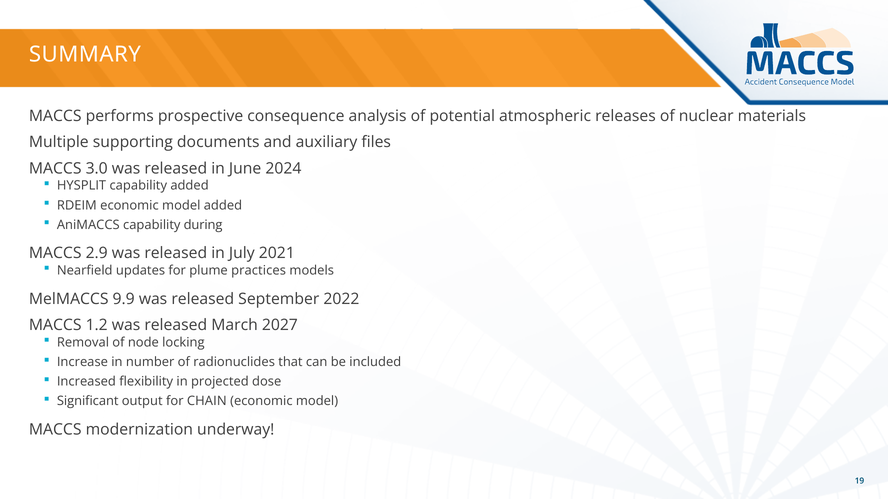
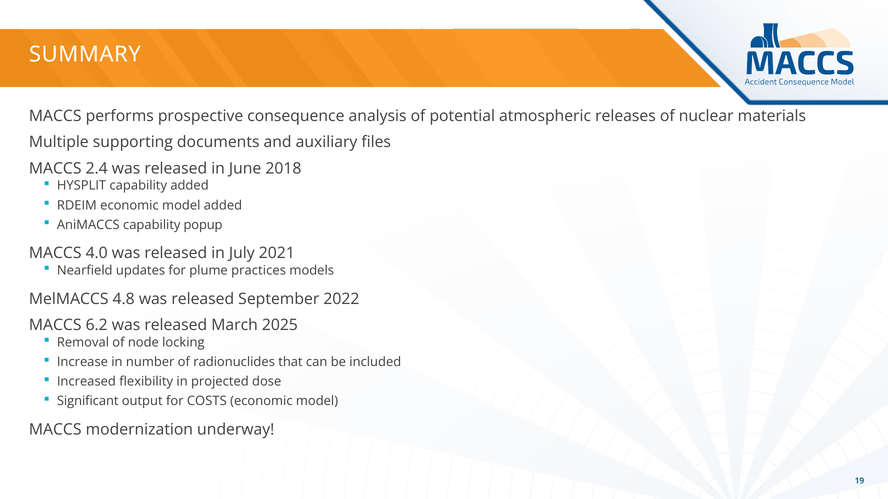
3.0: 3.0 -> 2.4
2024: 2024 -> 2018
during: during -> popup
2.9: 2.9 -> 4.0
9.9: 9.9 -> 4.8
1.2: 1.2 -> 6.2
2027: 2027 -> 2025
CHAIN: CHAIN -> COSTS
